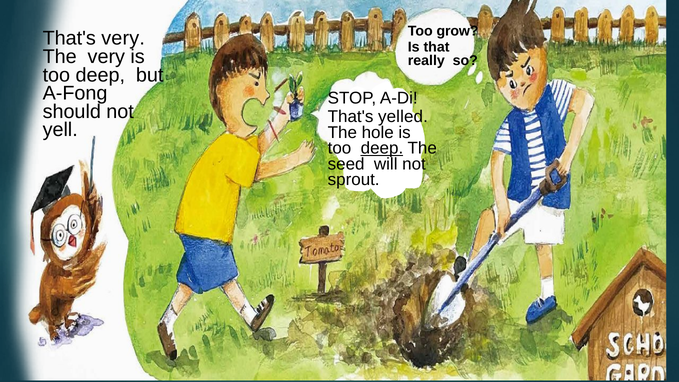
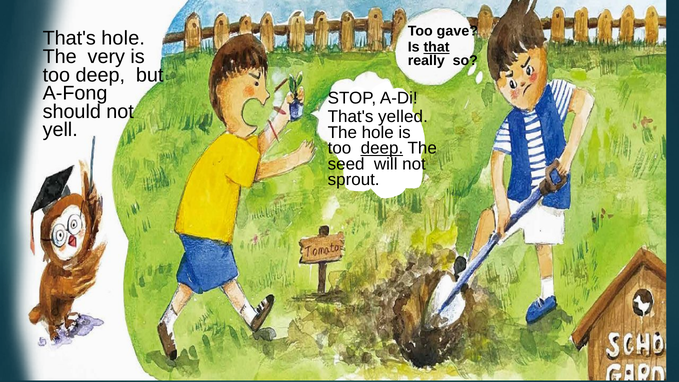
grow: grow -> gave
That's very: very -> hole
that underline: none -> present
